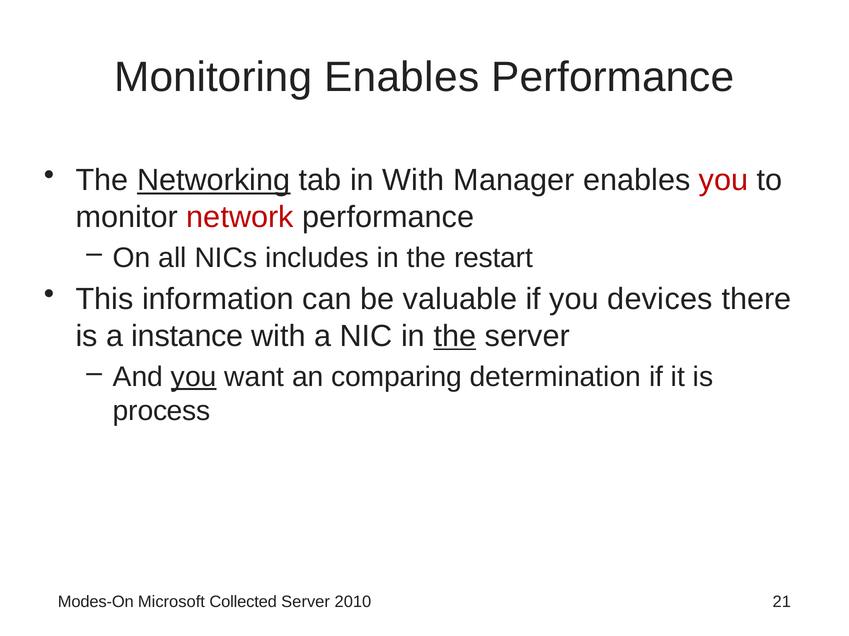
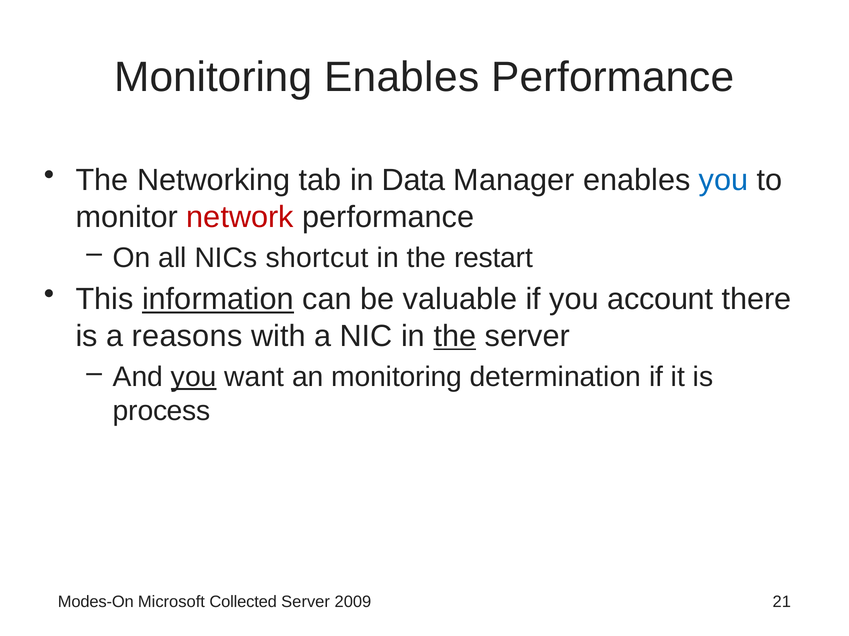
Networking underline: present -> none
in With: With -> Data
you at (724, 180) colour: red -> blue
includes: includes -> shortcut
information underline: none -> present
devices: devices -> account
instance: instance -> reasons
an comparing: comparing -> monitoring
2010: 2010 -> 2009
